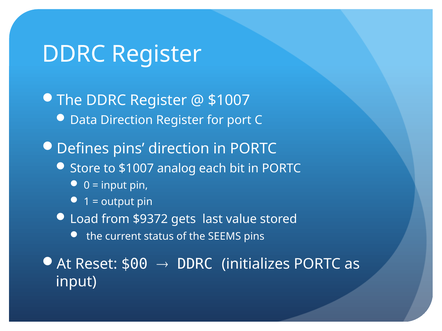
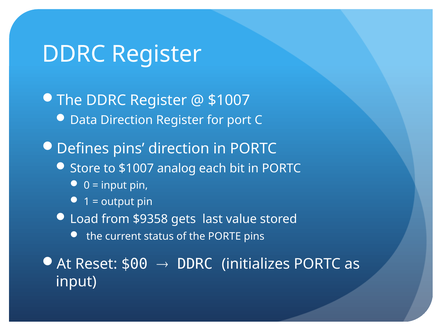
$9372: $9372 -> $9358
SEEMS: SEEMS -> PORTE
